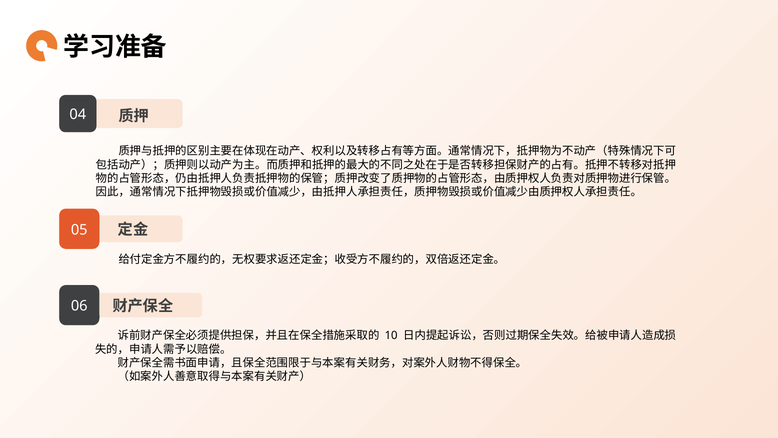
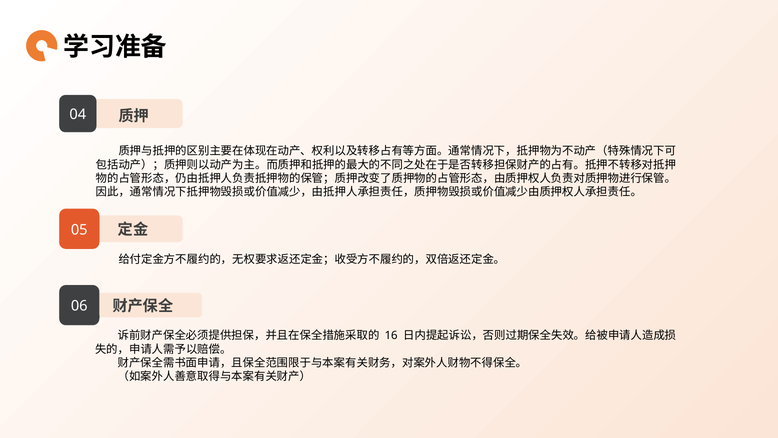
10: 10 -> 16
